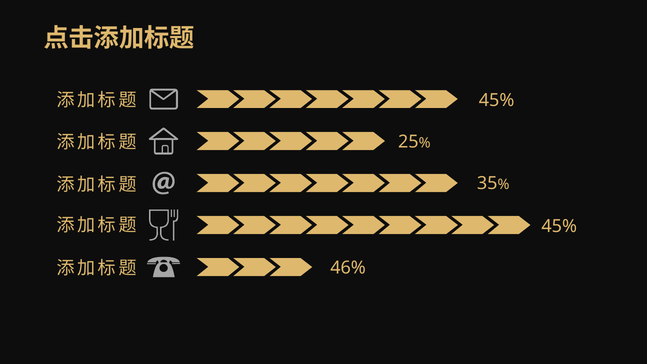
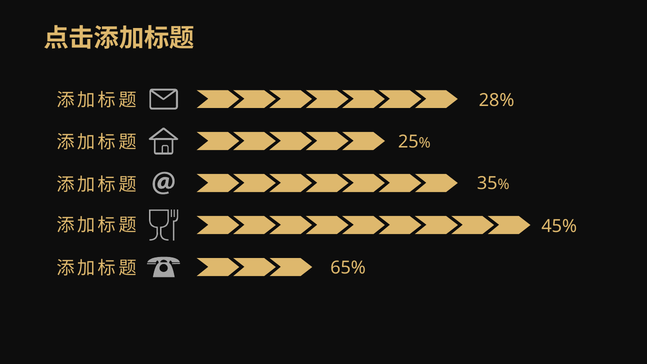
45% at (497, 100): 45% -> 28%
46%: 46% -> 65%
